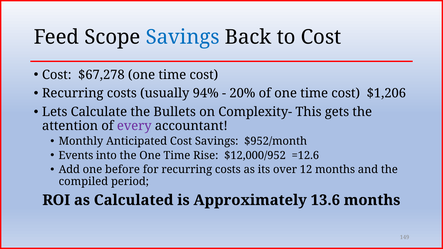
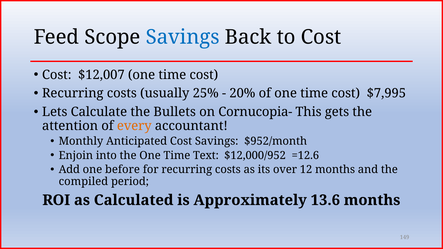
$67,278: $67,278 -> $12,007
94%: 94% -> 25%
$1,206: $1,206 -> $7,995
Complexity-: Complexity- -> Cornucopia-
every colour: purple -> orange
Events: Events -> Enjoin
Rise: Rise -> Text
